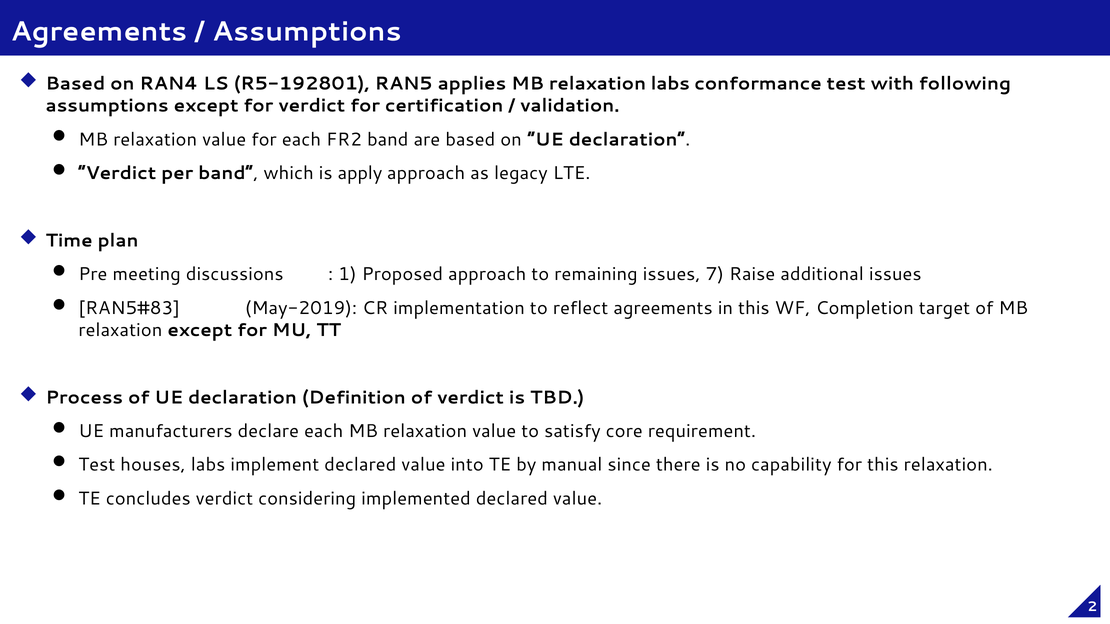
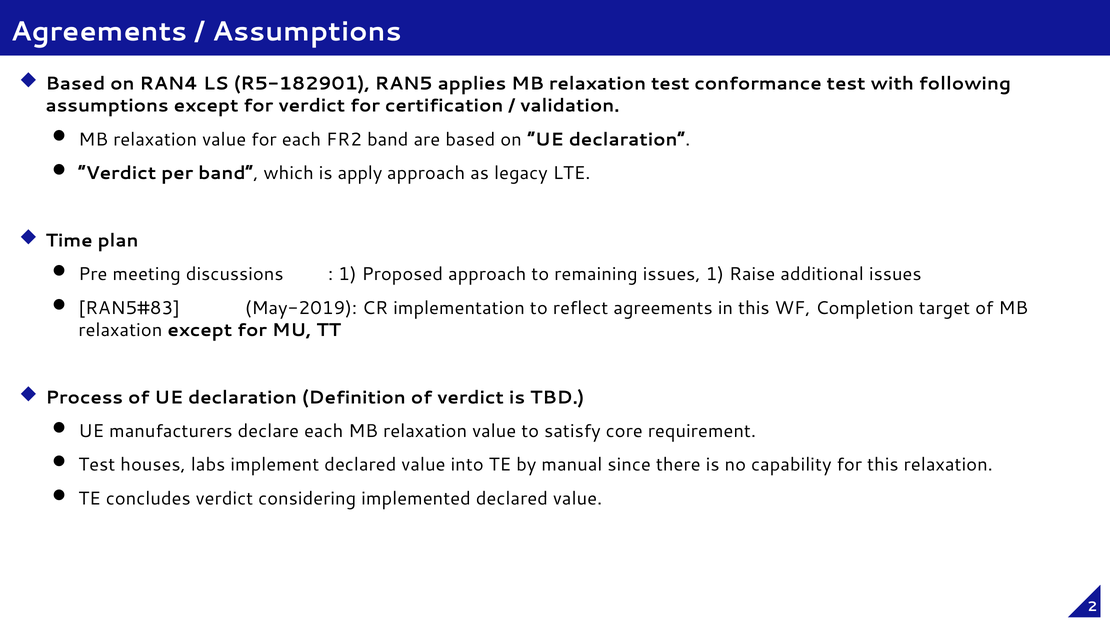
R5-192801: R5-192801 -> R5-182901
relaxation labs: labs -> test
issues 7: 7 -> 1
